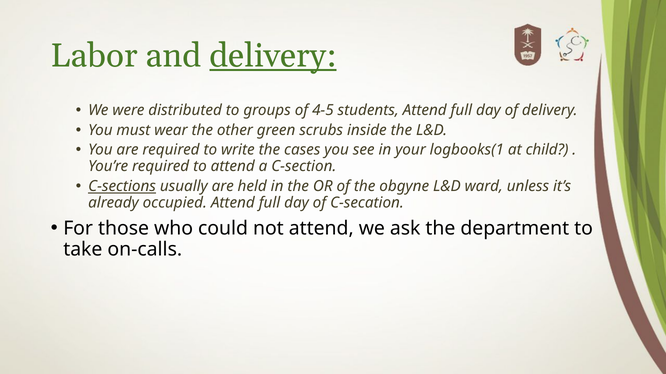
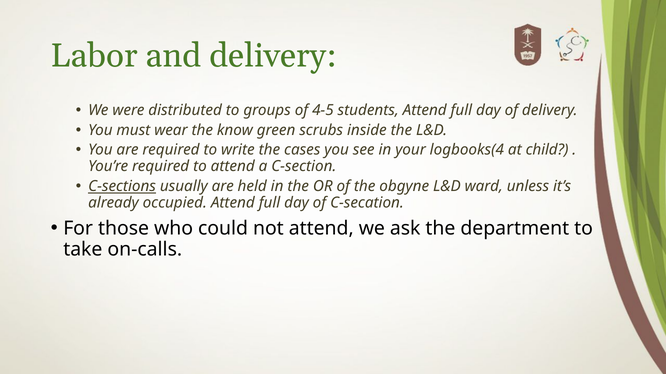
delivery at (273, 56) underline: present -> none
other: other -> know
logbooks(1: logbooks(1 -> logbooks(4
